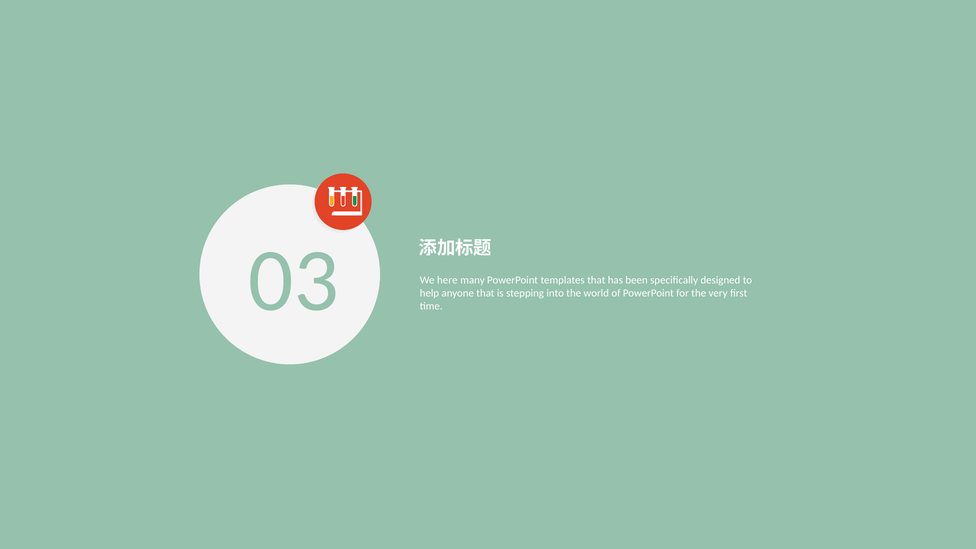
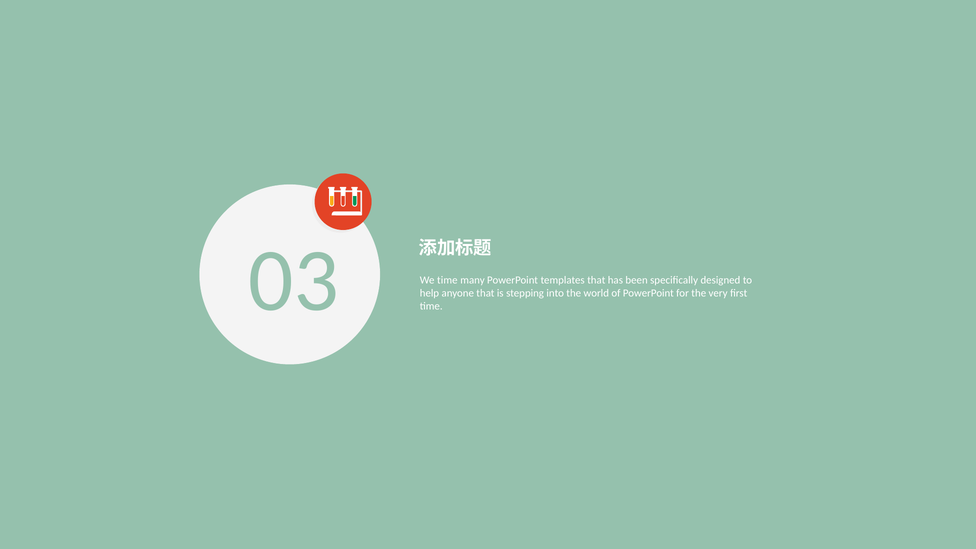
We here: here -> time
